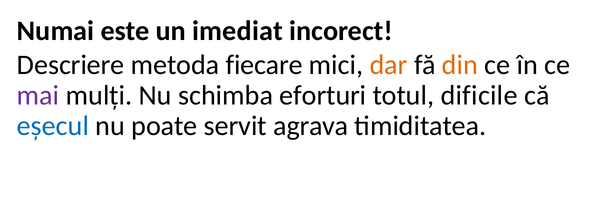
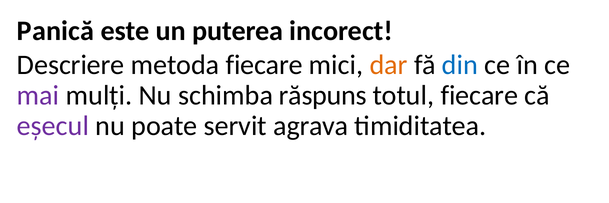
Numai: Numai -> Panică
imediat: imediat -> puterea
din colour: orange -> blue
eforturi: eforturi -> răspuns
totul dificile: dificile -> fiecare
eșecul colour: blue -> purple
